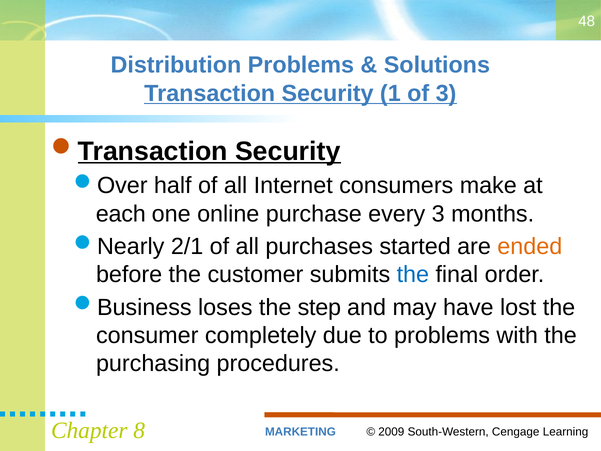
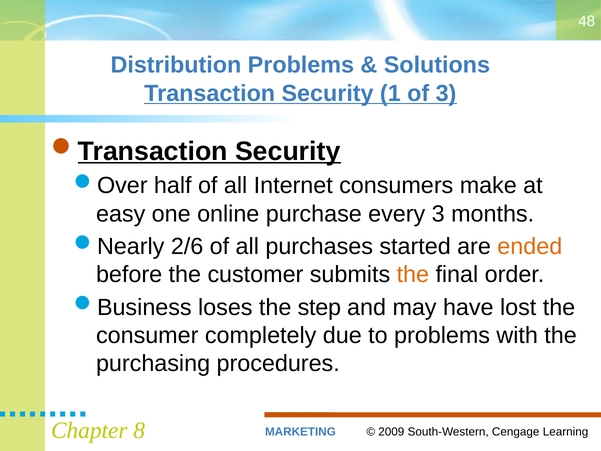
each: each -> easy
2/1: 2/1 -> 2/6
the at (413, 274) colour: blue -> orange
